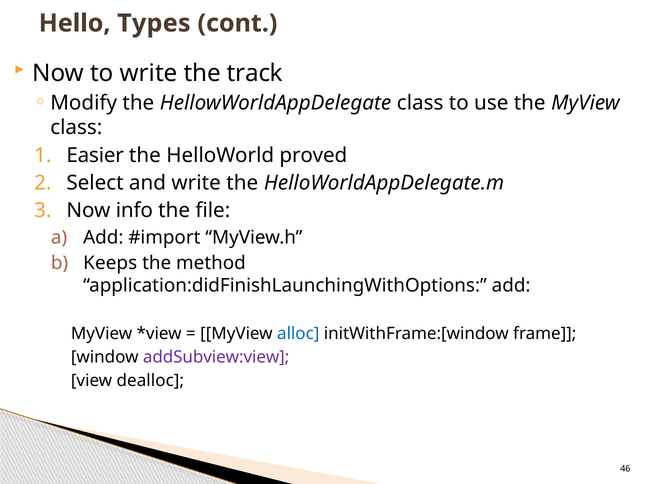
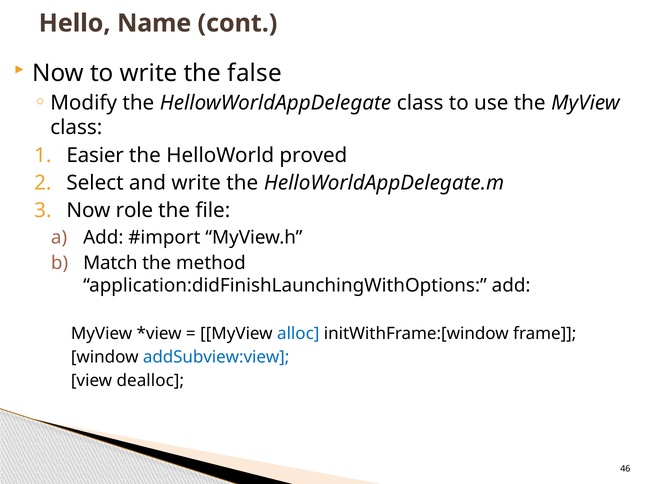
Types: Types -> Name
track: track -> false
info: info -> role
Keeps: Keeps -> Match
addSubview:view colour: purple -> blue
